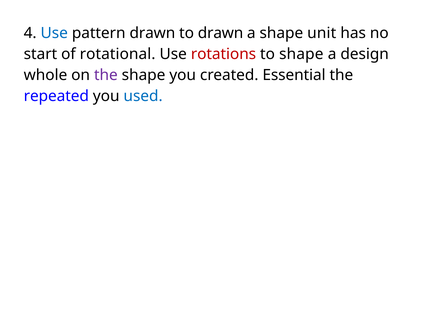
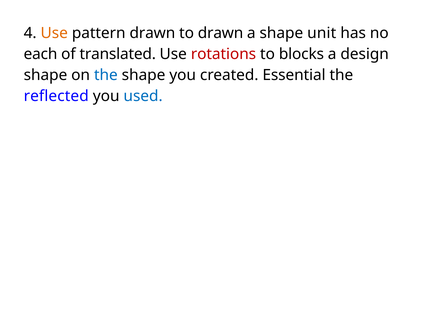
Use at (54, 33) colour: blue -> orange
start: start -> each
rotational: rotational -> translated
to shape: shape -> blocks
whole at (45, 75): whole -> shape
the at (106, 75) colour: purple -> blue
repeated: repeated -> reflected
